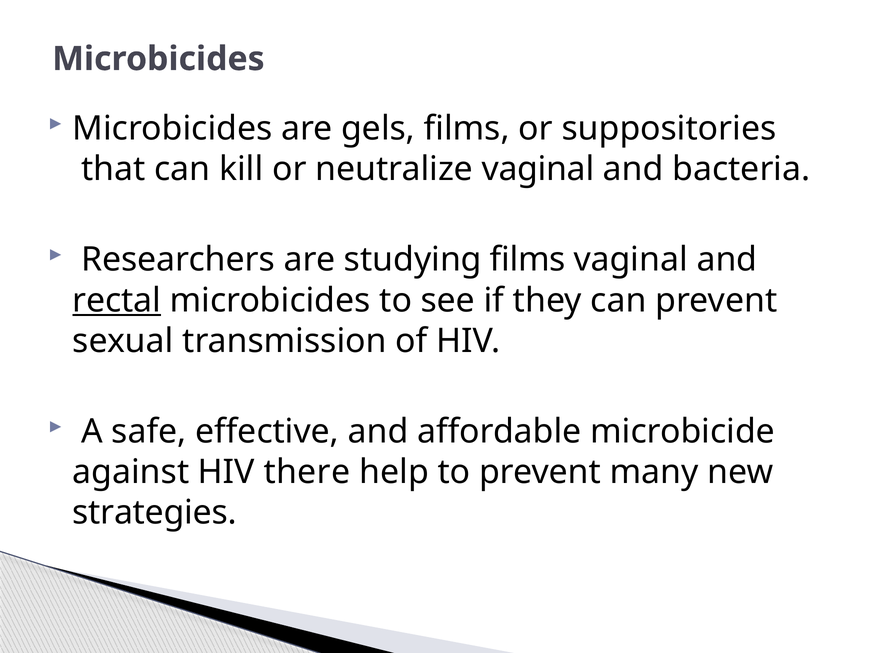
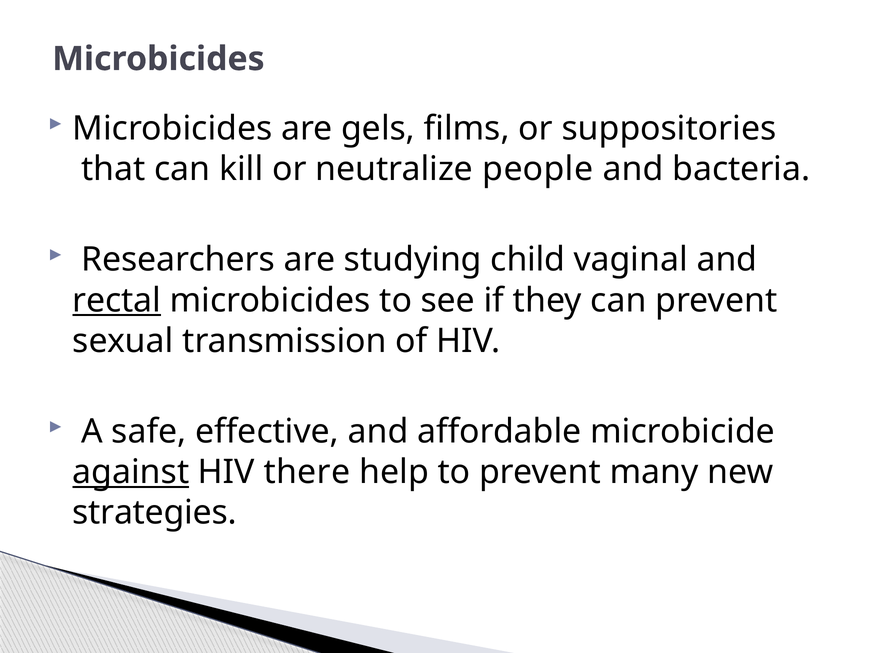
neutralize vaginal: vaginal -> people
studying films: films -> child
against underline: none -> present
